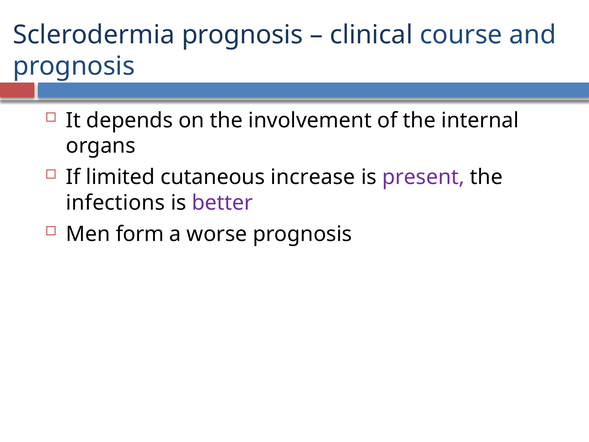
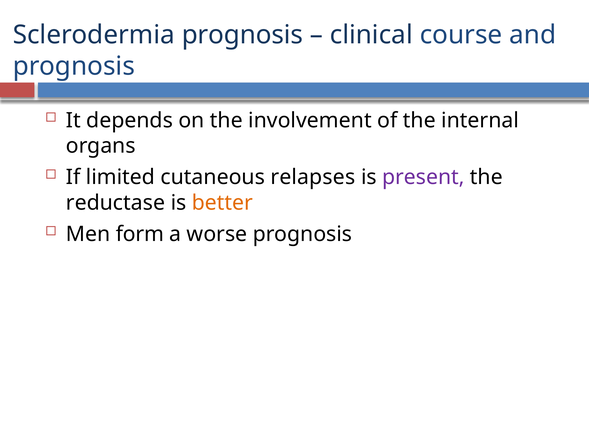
increase: increase -> relapses
infections: infections -> reductase
better colour: purple -> orange
